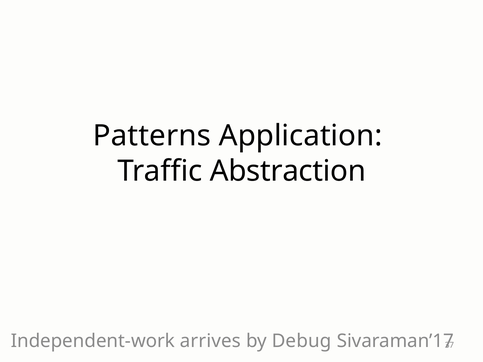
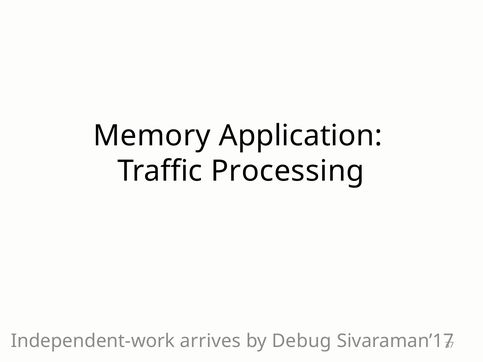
Patterns: Patterns -> Memory
Abstraction: Abstraction -> Processing
